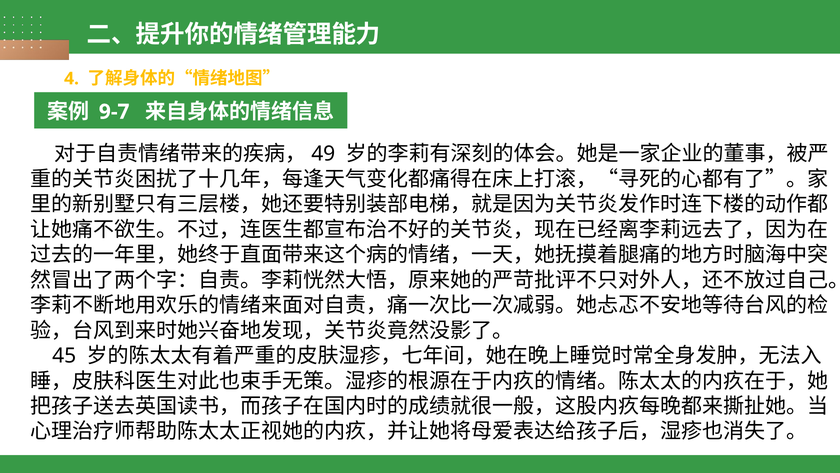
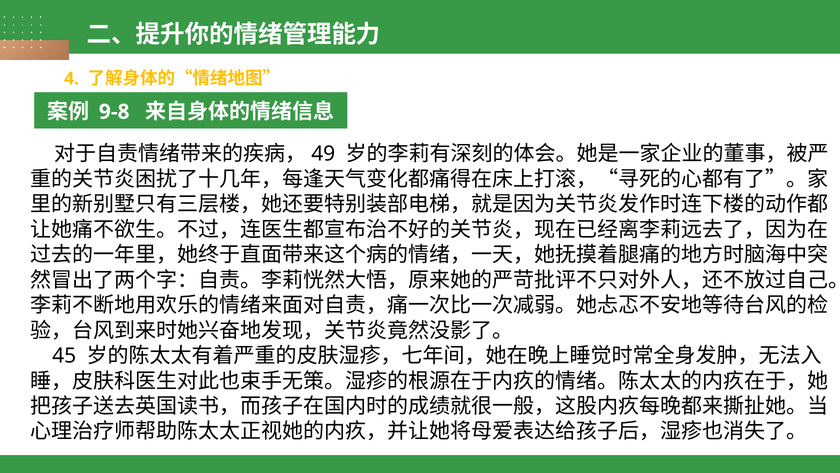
9-7: 9-7 -> 9-8
